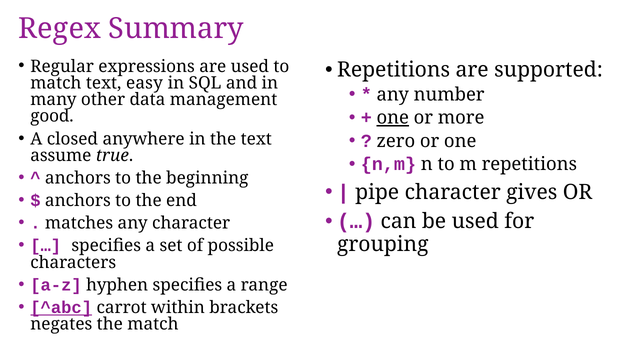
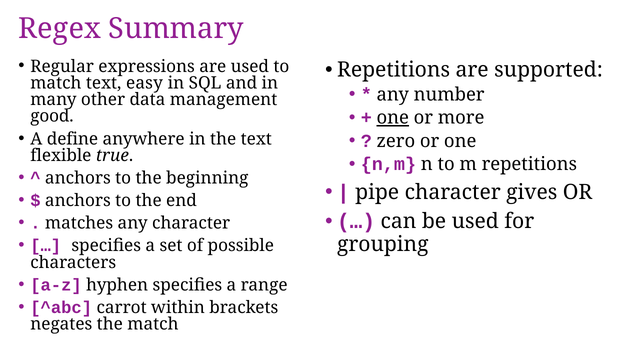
closed: closed -> define
assume: assume -> flexible
^abc underline: present -> none
